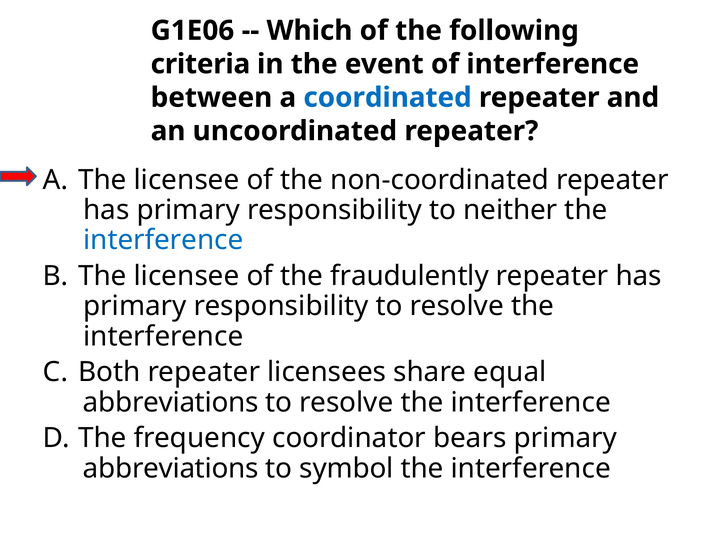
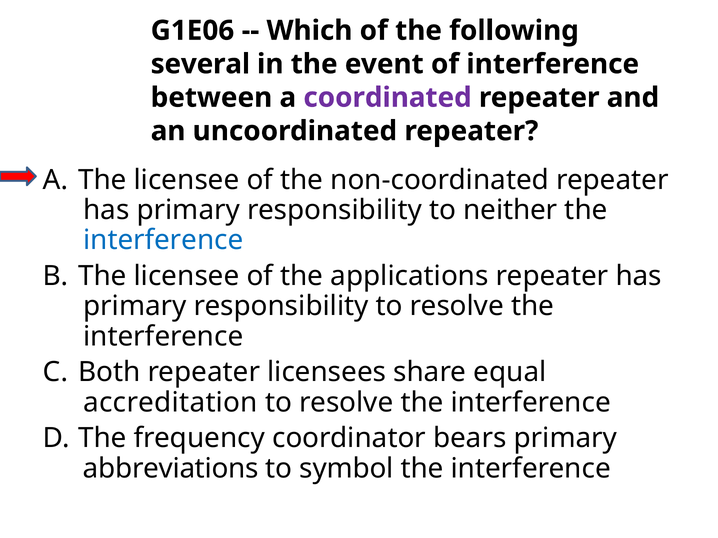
criteria: criteria -> several
coordinated colour: blue -> purple
fraudulently: fraudulently -> applications
abbreviations at (171, 403): abbreviations -> accreditation
